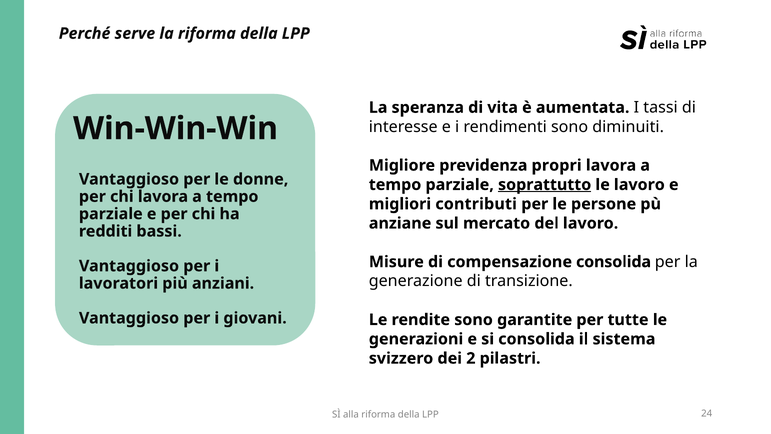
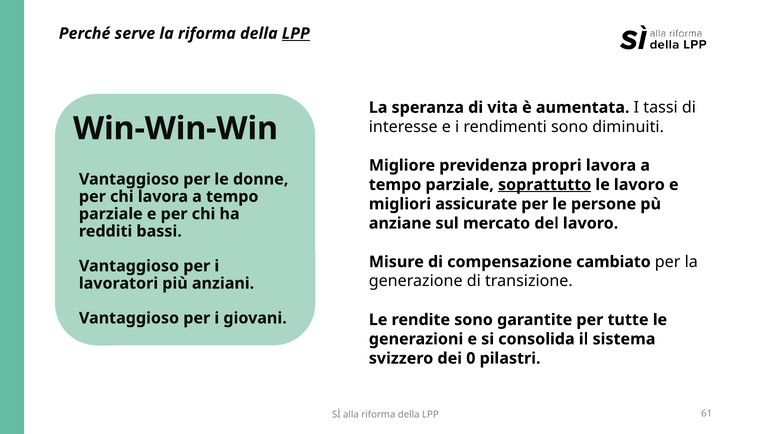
LPP at (296, 33) underline: none -> present
contributi: contributi -> assicurate
compensazione consolida: consolida -> cambiato
2: 2 -> 0
24: 24 -> 61
